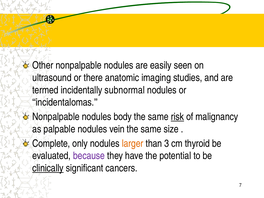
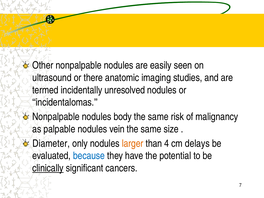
subnormal: subnormal -> unresolved
risk underline: present -> none
Complete: Complete -> Diameter
3: 3 -> 4
thyroid: thyroid -> delays
because colour: purple -> blue
